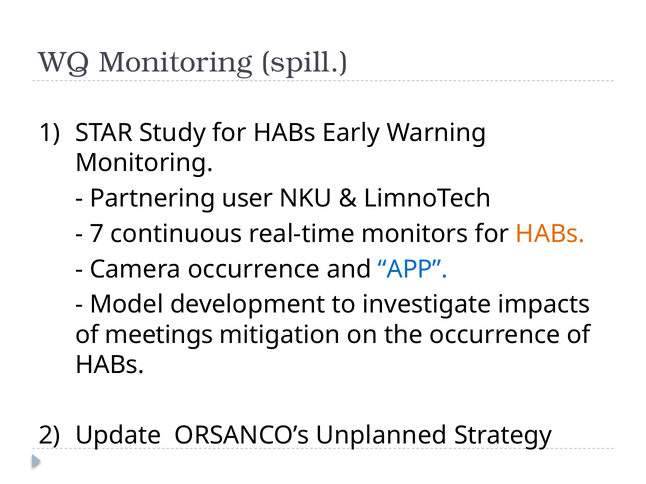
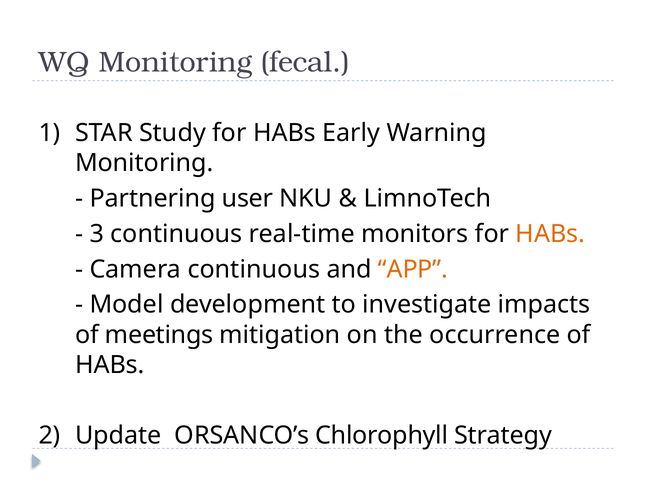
spill: spill -> fecal
7: 7 -> 3
Camera occurrence: occurrence -> continuous
APP colour: blue -> orange
Unplanned: Unplanned -> Chlorophyll
